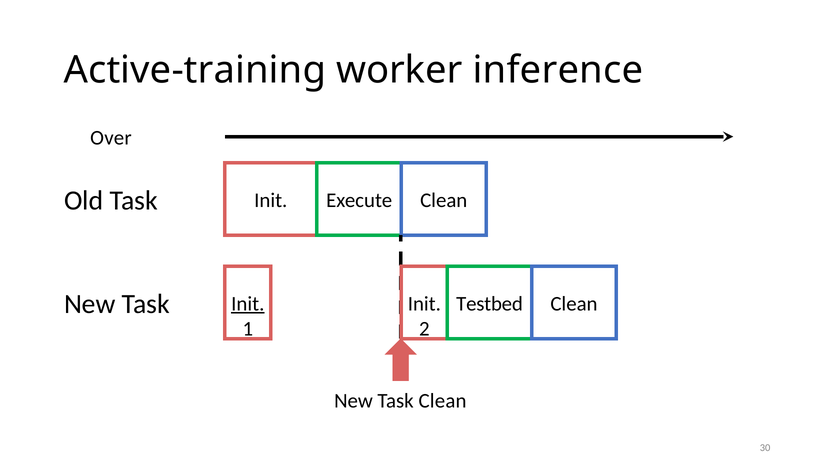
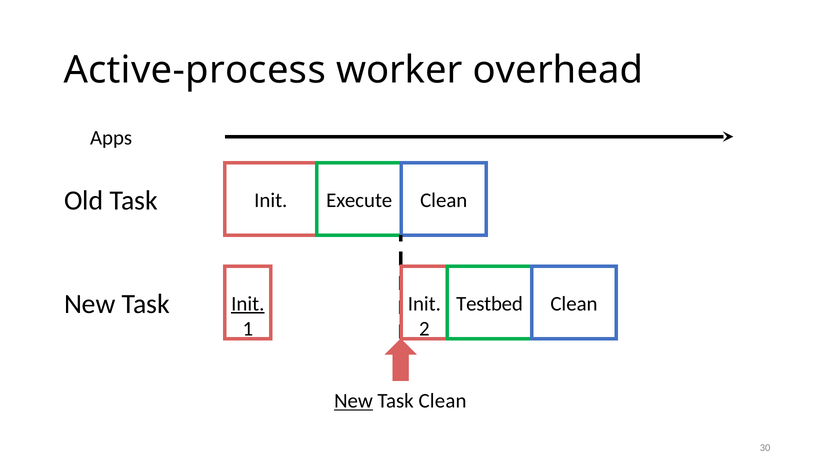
Active-training: Active-training -> Active-process
inference: inference -> overhead
Over: Over -> Apps
New at (354, 401) underline: none -> present
